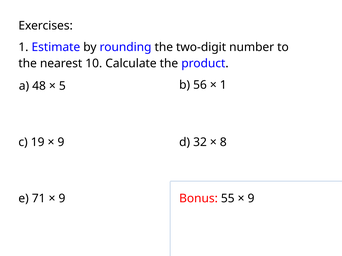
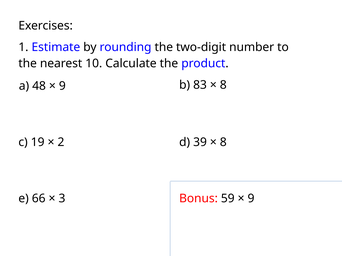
5 at (62, 86): 5 -> 9
56: 56 -> 83
1 at (223, 85): 1 -> 8
9 at (61, 142): 9 -> 2
32: 32 -> 39
71: 71 -> 66
9 at (62, 199): 9 -> 3
55: 55 -> 59
